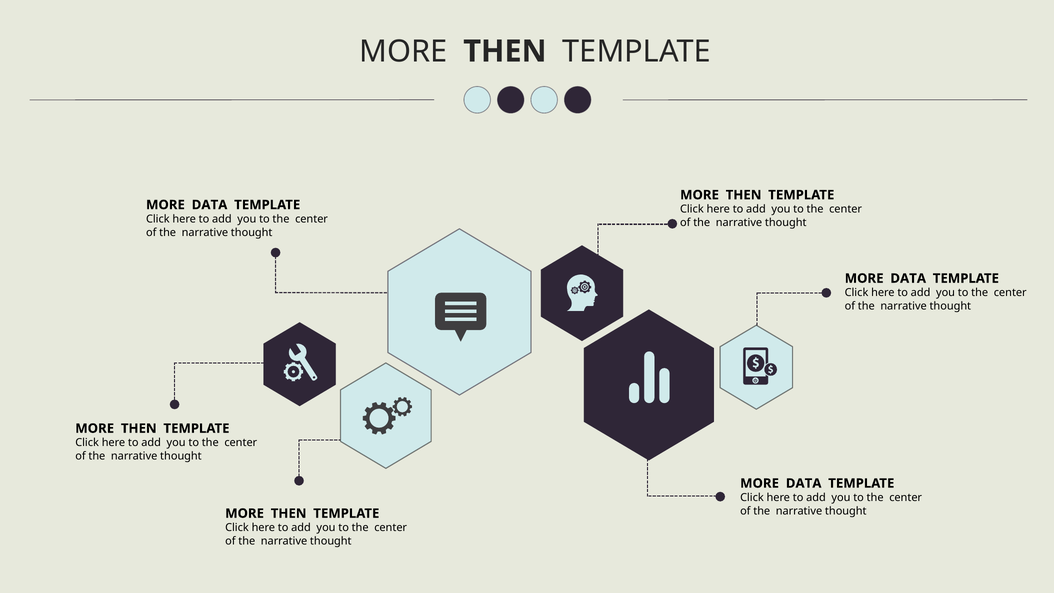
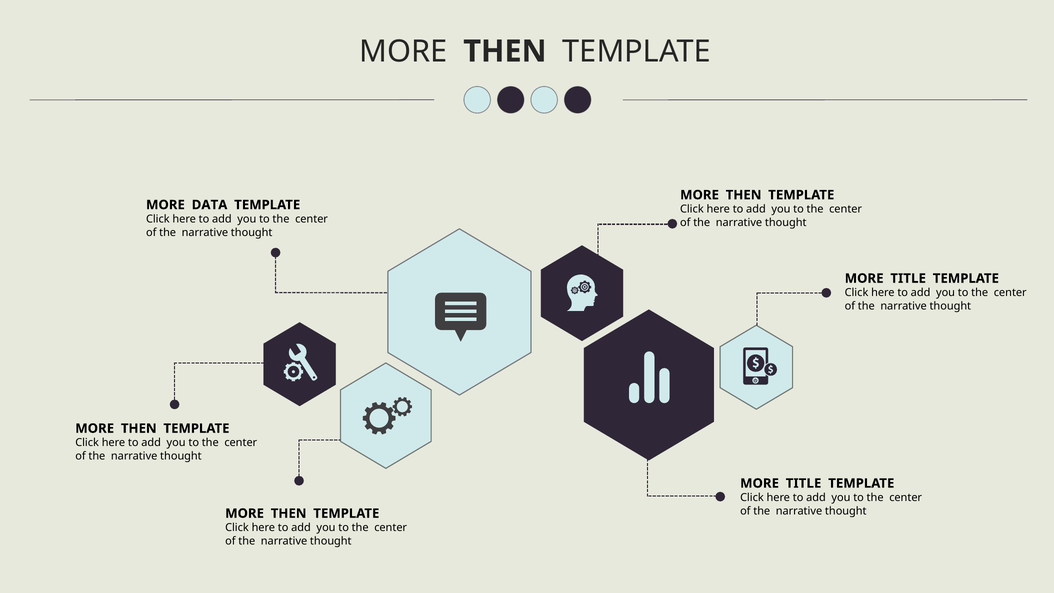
DATA at (908, 278): DATA -> TITLE
DATA at (804, 483): DATA -> TITLE
